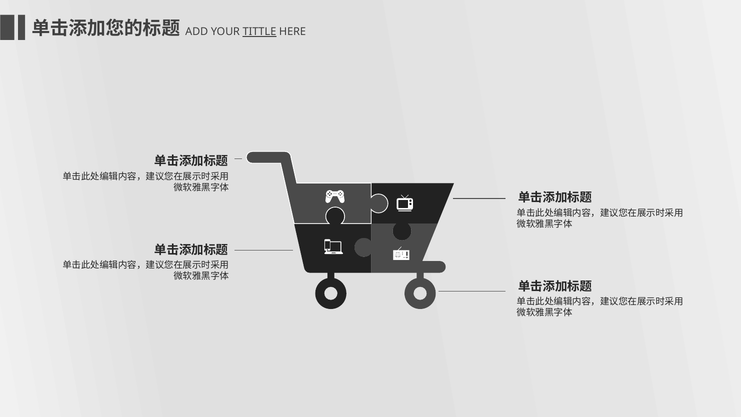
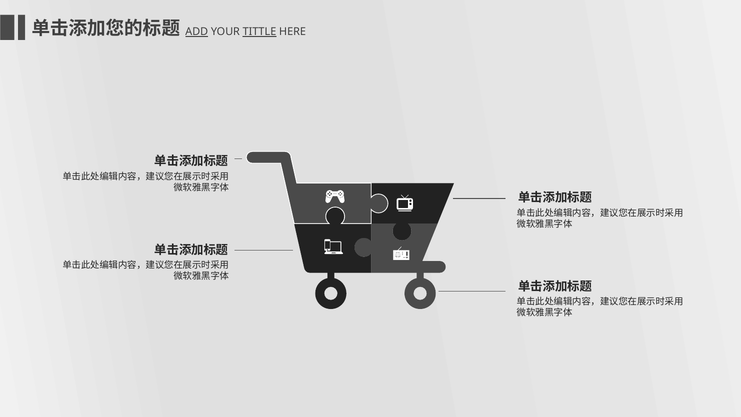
ADD underline: none -> present
